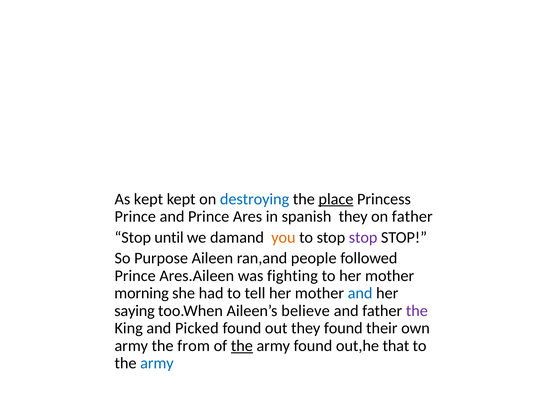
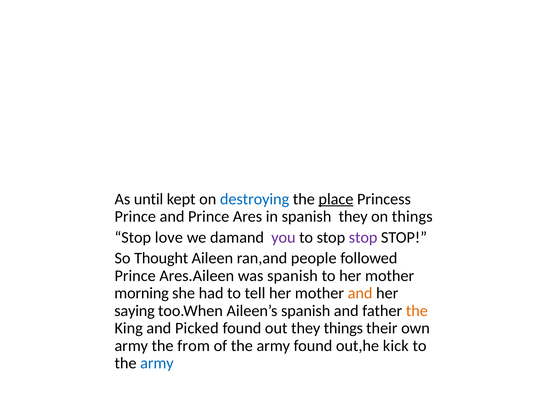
As kept: kept -> until
on father: father -> things
until: until -> love
you colour: orange -> purple
Purpose: Purpose -> Thought
was fighting: fighting -> spanish
and at (360, 293) colour: blue -> orange
Aileen’s believe: believe -> spanish
the at (417, 311) colour: purple -> orange
they found: found -> things
the at (242, 346) underline: present -> none
that: that -> kick
